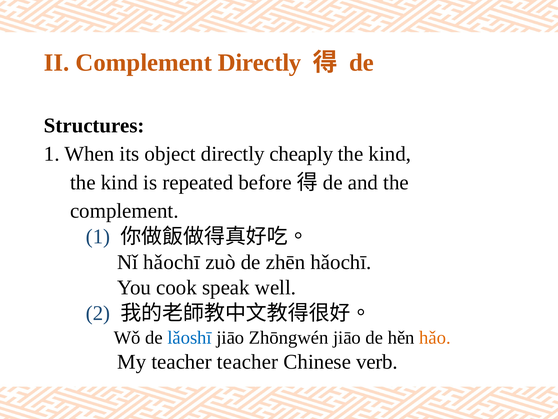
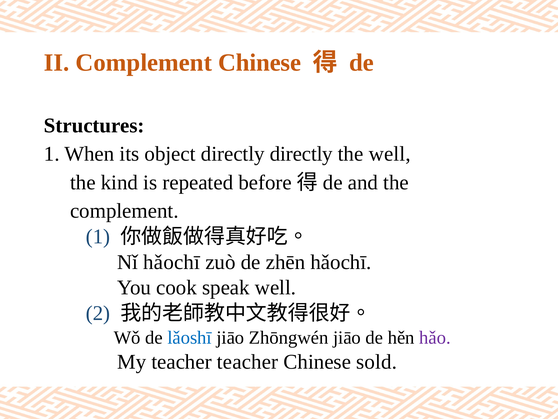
Complement Directly: Directly -> Chinese
directly cheaply: cheaply -> directly
kind at (390, 154): kind -> well
hǎo colour: orange -> purple
verb: verb -> sold
